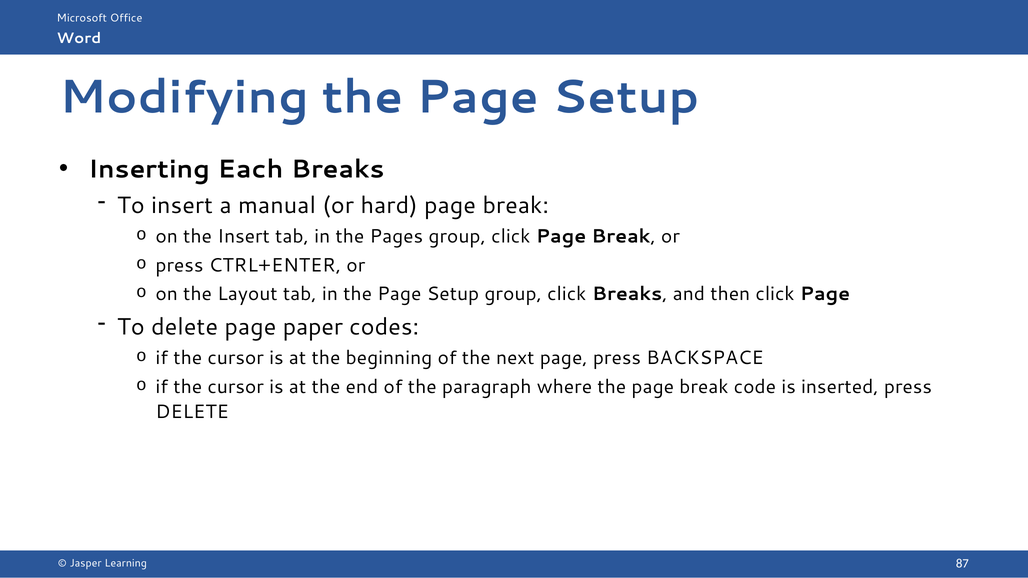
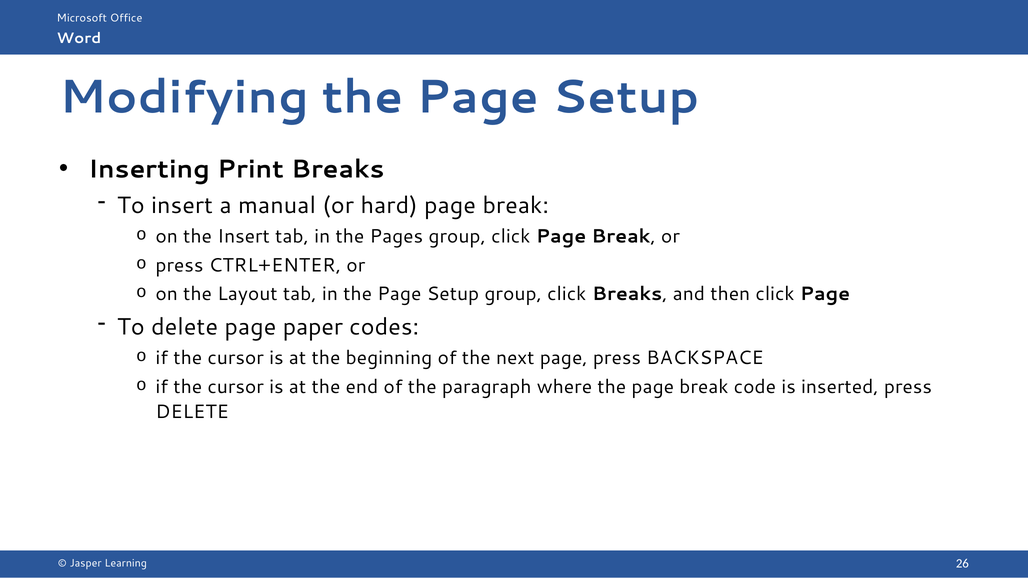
Each: Each -> Print
87: 87 -> 26
